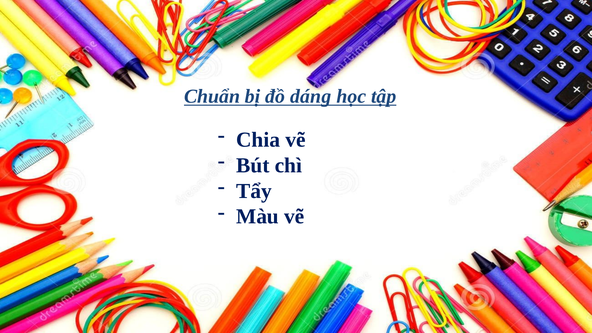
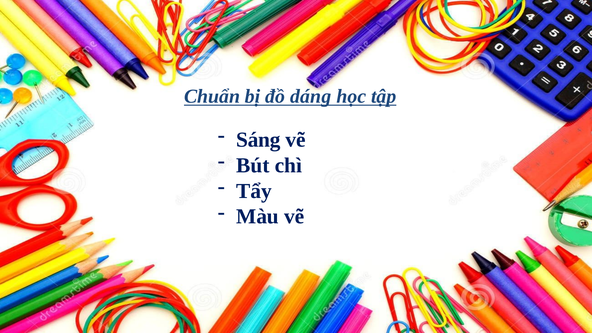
Chia: Chia -> Sáng
